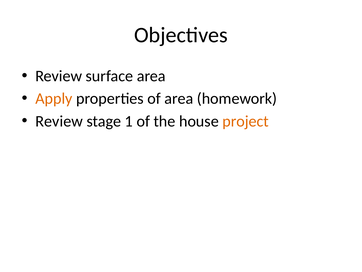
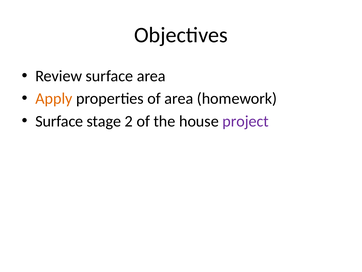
Review at (59, 121): Review -> Surface
1: 1 -> 2
project colour: orange -> purple
